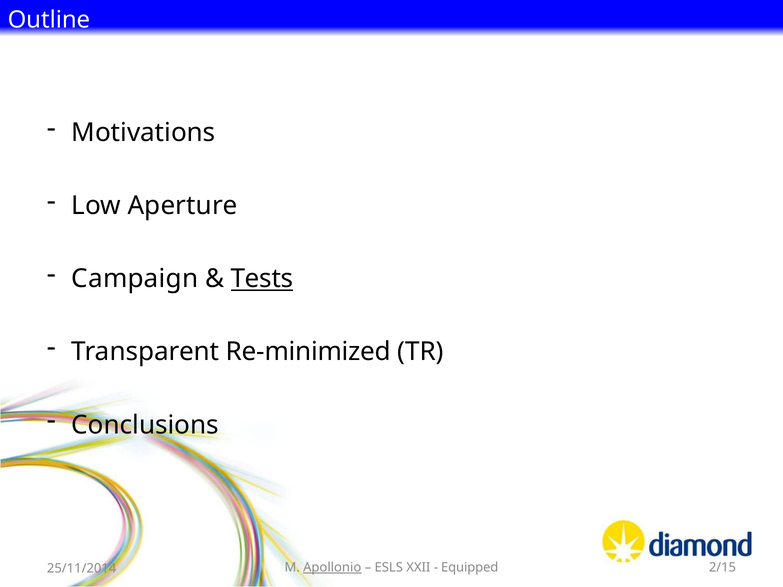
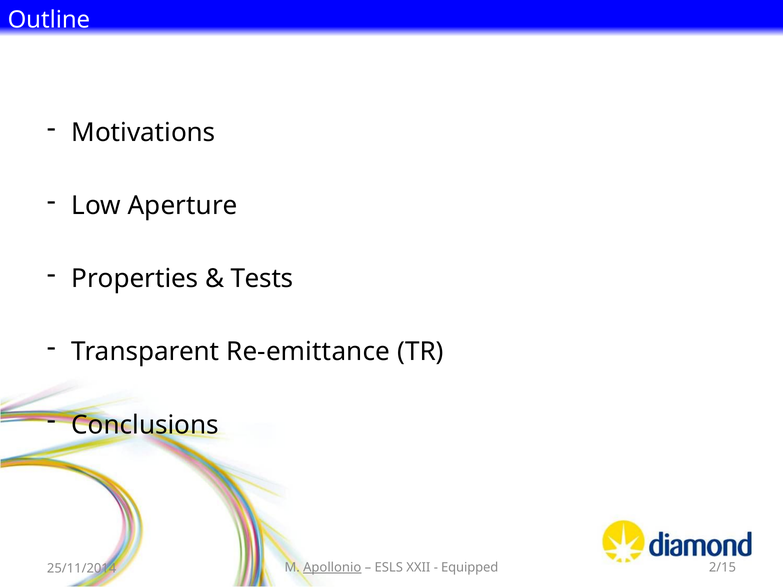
Campaign: Campaign -> Properties
Tests underline: present -> none
Re-minimized: Re-minimized -> Re-emittance
